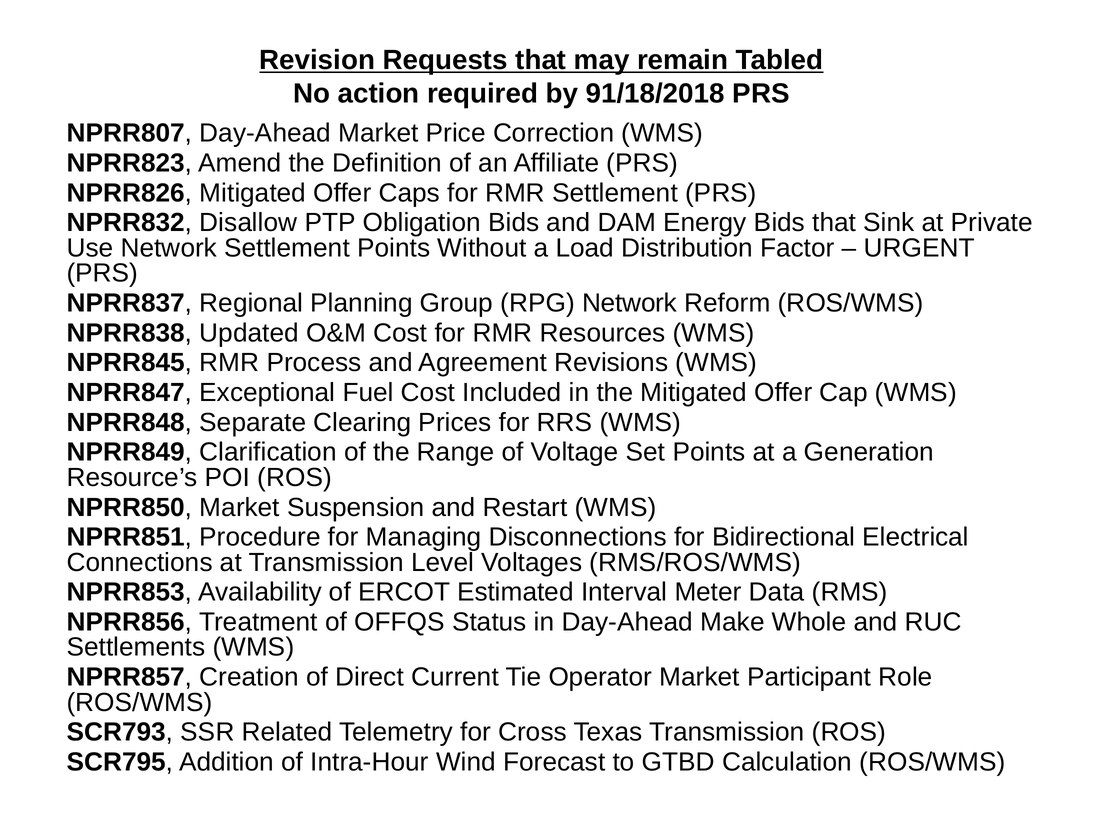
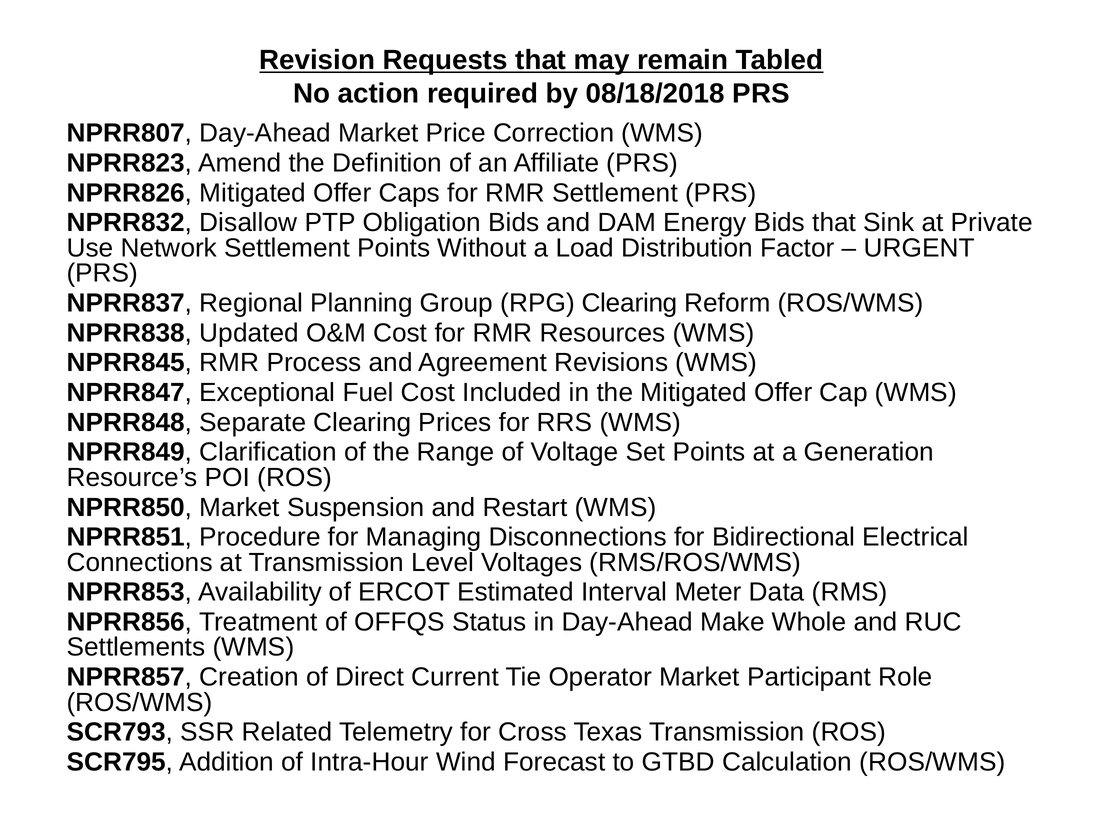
91/18/2018: 91/18/2018 -> 08/18/2018
RPG Network: Network -> Clearing
